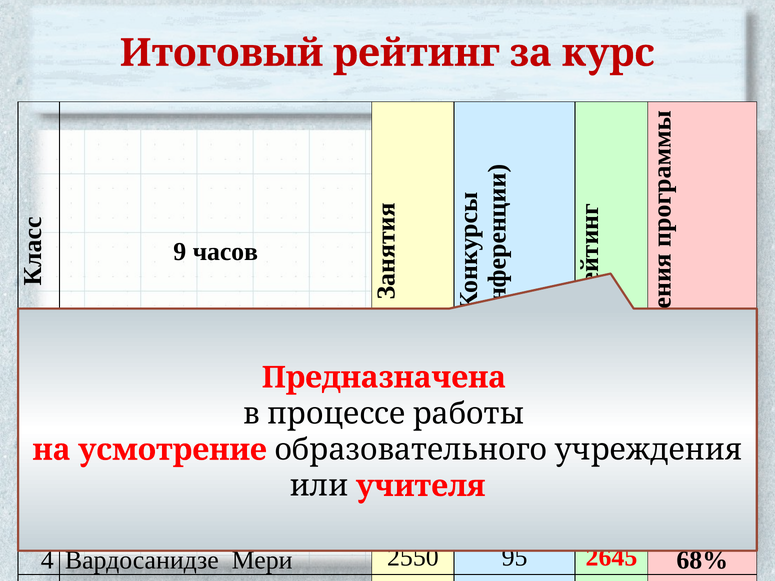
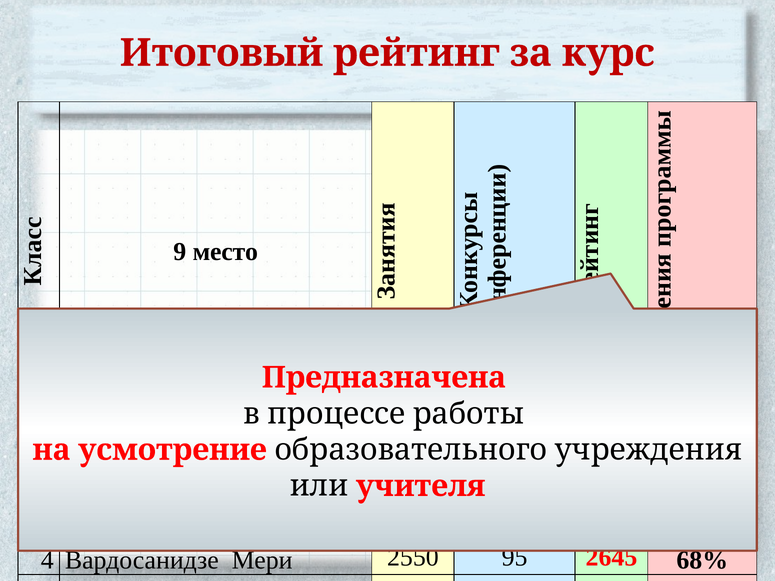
часов: часов -> место
